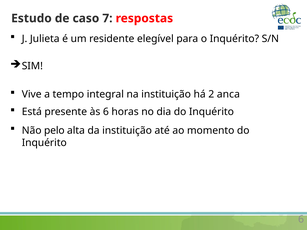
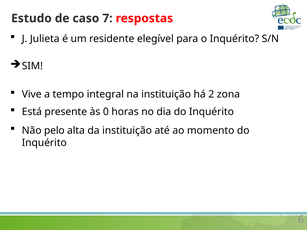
anca: anca -> zona
às 6: 6 -> 0
